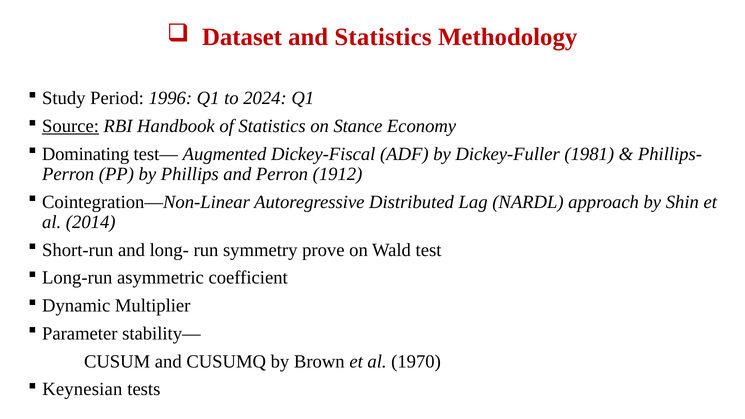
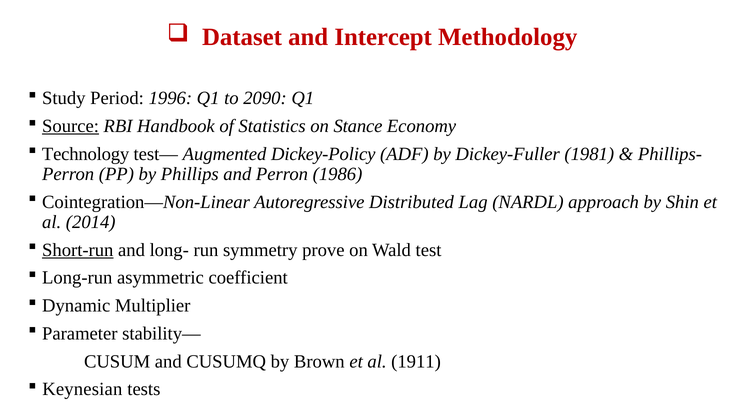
and Statistics: Statistics -> Intercept
2024: 2024 -> 2090
Dominating: Dominating -> Technology
Dickey-Fiscal: Dickey-Fiscal -> Dickey-Policy
1912: 1912 -> 1986
Short-run underline: none -> present
1970: 1970 -> 1911
